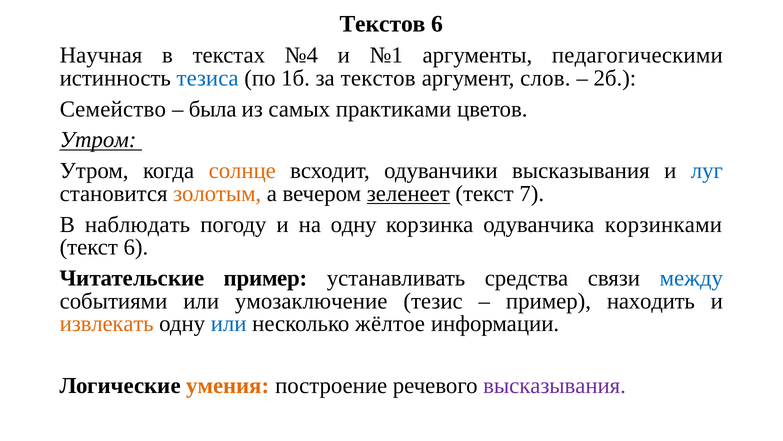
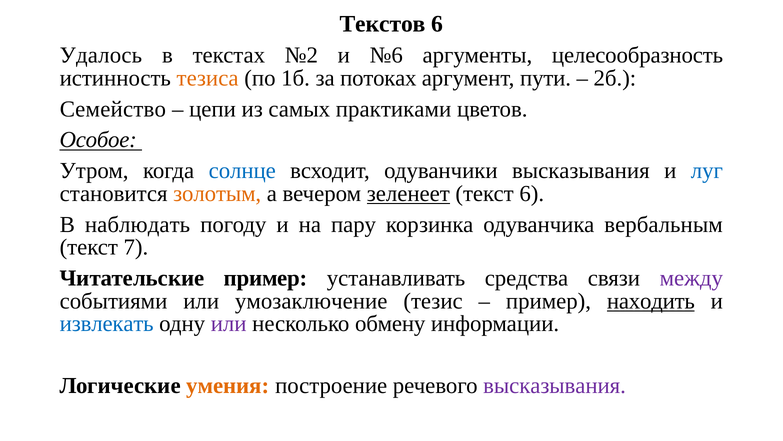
Научная: Научная -> Удалось
№4: №4 -> №2
№1: №1 -> №6
педагогическими: педагогическими -> целесообразность
тезиса colour: blue -> orange
за текстов: текстов -> потоках
слов: слов -> пути
была: была -> цепи
Утром at (98, 140): Утром -> Особое
солнце colour: orange -> blue
текст 7: 7 -> 6
на одну: одну -> пару
корзинками: корзинками -> вербальным
текст 6: 6 -> 7
между colour: blue -> purple
находить underline: none -> present
извлекать colour: orange -> blue
или at (229, 323) colour: blue -> purple
жёлтое: жёлтое -> обмену
